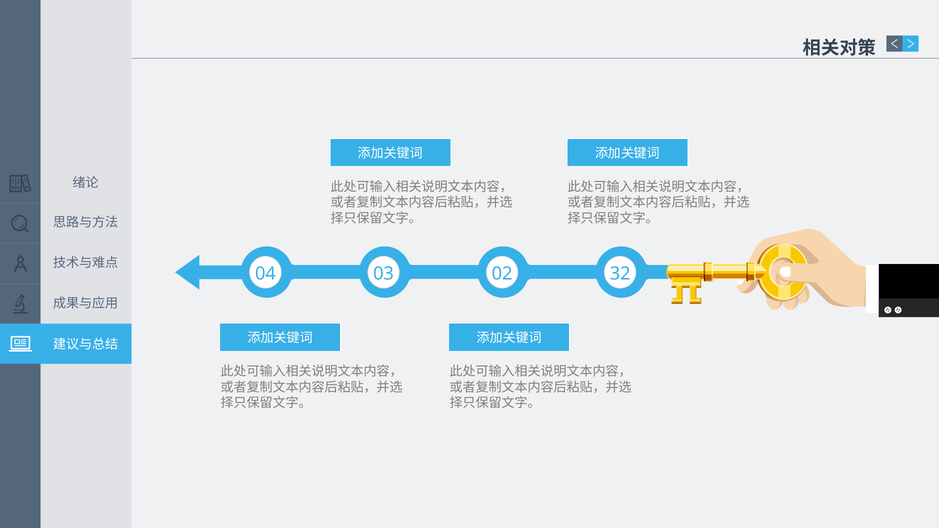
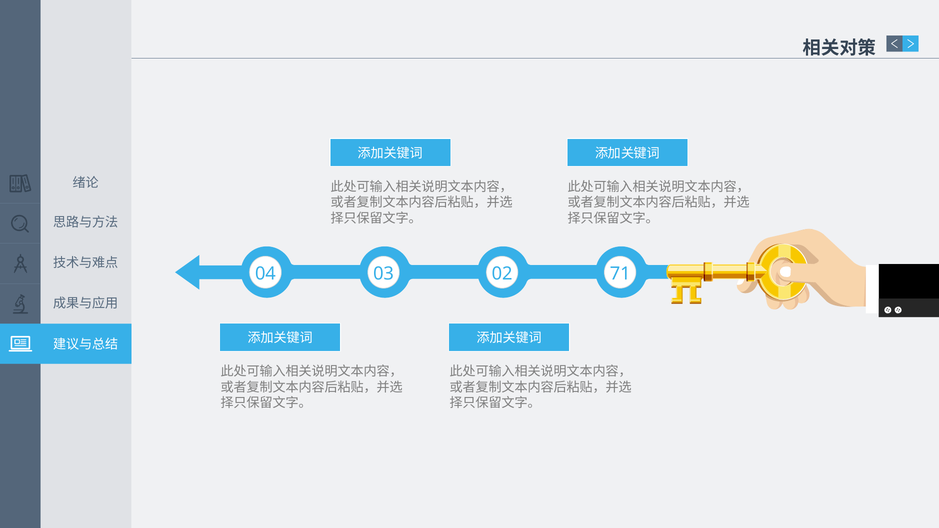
32: 32 -> 71
